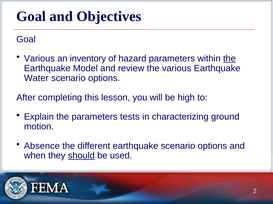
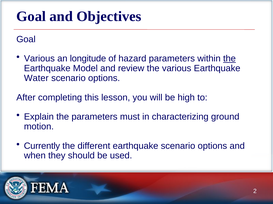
inventory: inventory -> longitude
tests: tests -> must
Absence: Absence -> Currently
should underline: present -> none
